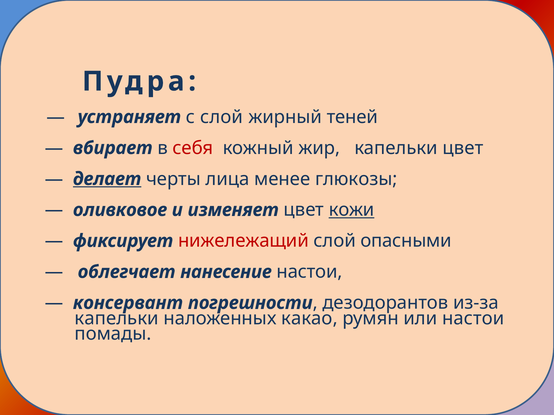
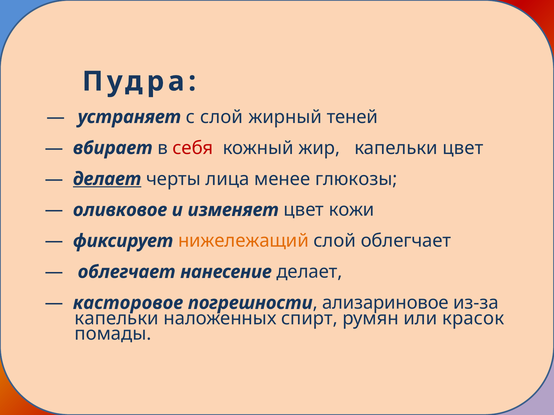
кожи underline: present -> none
нижележащий colour: red -> orange
слой опасными: опасными -> облегчает
нанесение настои: настои -> делает
консервант: консервант -> касторовое
дезодорантов: дезодорантов -> ализариновое
какао: какао -> спирт
или настои: настои -> красок
